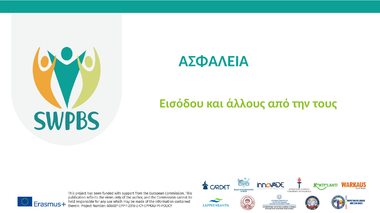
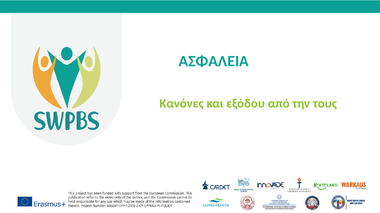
Εισόδου: Εισόδου -> Κανόνες
άλλους: άλλους -> εξόδου
